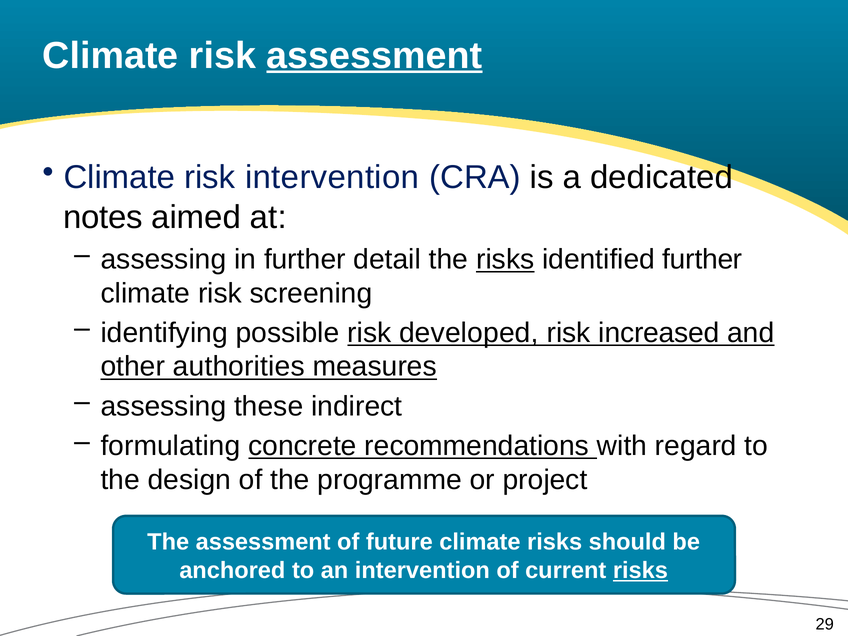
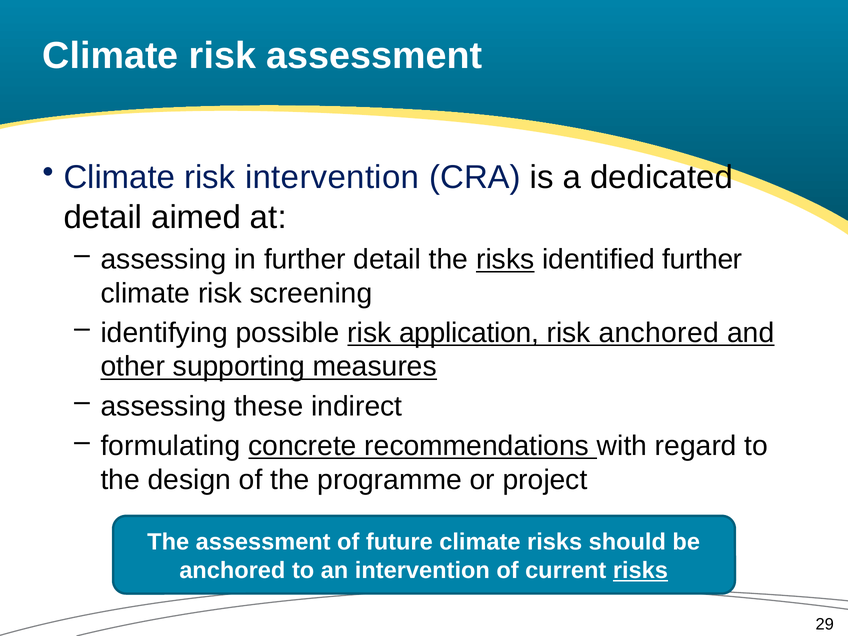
assessment at (374, 56) underline: present -> none
notes at (103, 217): notes -> detail
developed: developed -> application
risk increased: increased -> anchored
authorities: authorities -> supporting
